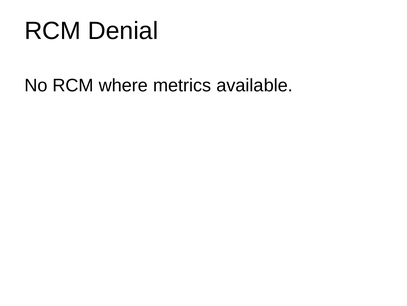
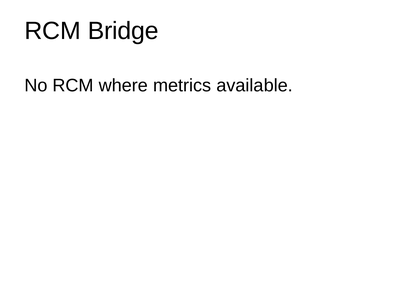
Denial: Denial -> Bridge
